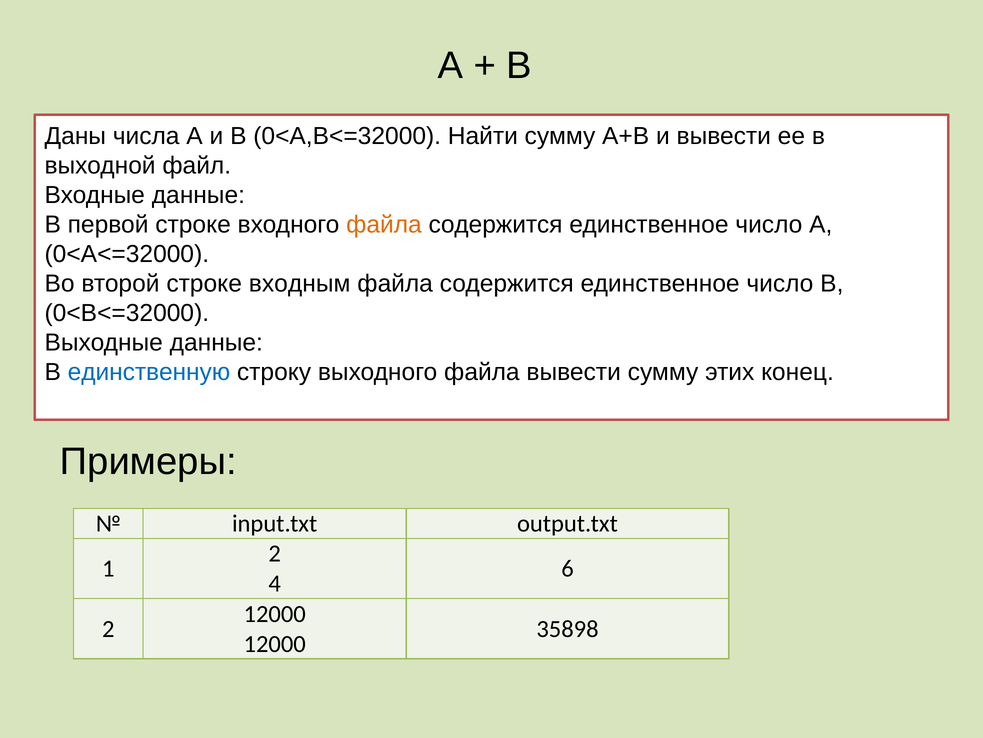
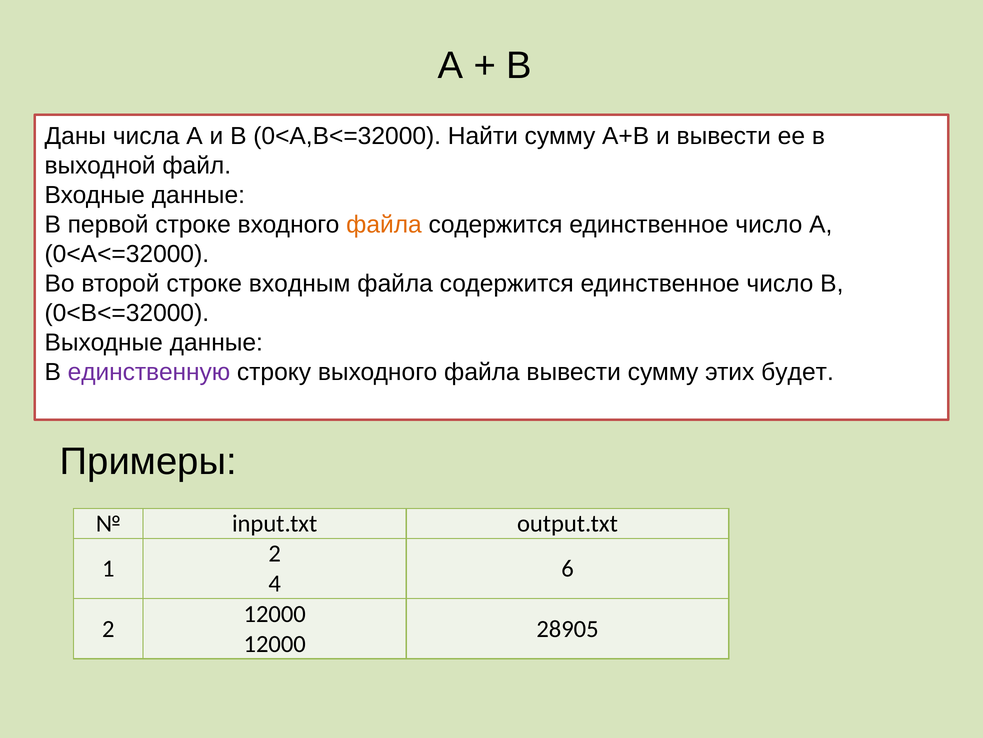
единственную colour: blue -> purple
конец: конец -> будет
35898: 35898 -> 28905
